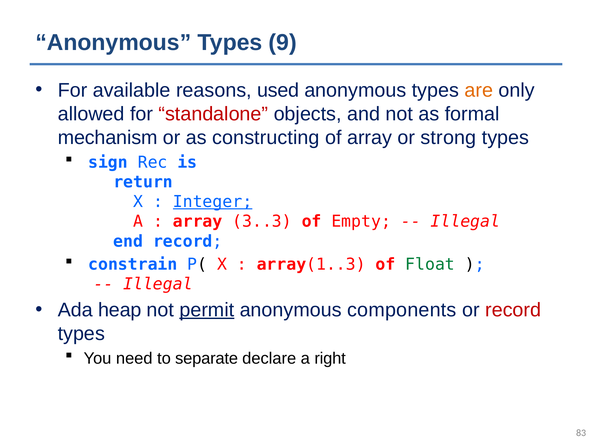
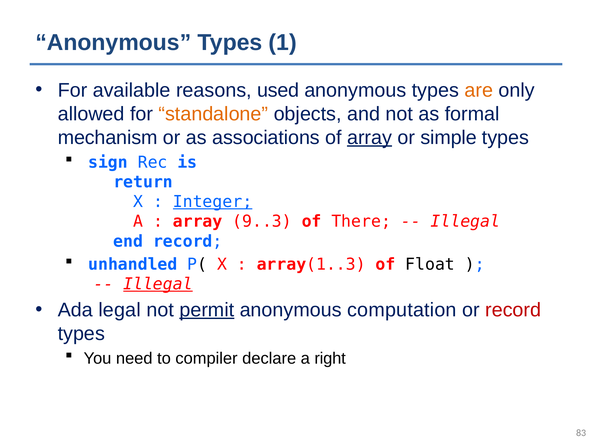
9: 9 -> 1
standalone colour: red -> orange
constructing: constructing -> associations
array at (370, 138) underline: none -> present
strong: strong -> simple
3..3: 3..3 -> 9..3
Empty: Empty -> There
constrain: constrain -> unhandled
Float colour: green -> black
Illegal at (158, 284) underline: none -> present
heap: heap -> legal
components: components -> computation
separate: separate -> compiler
